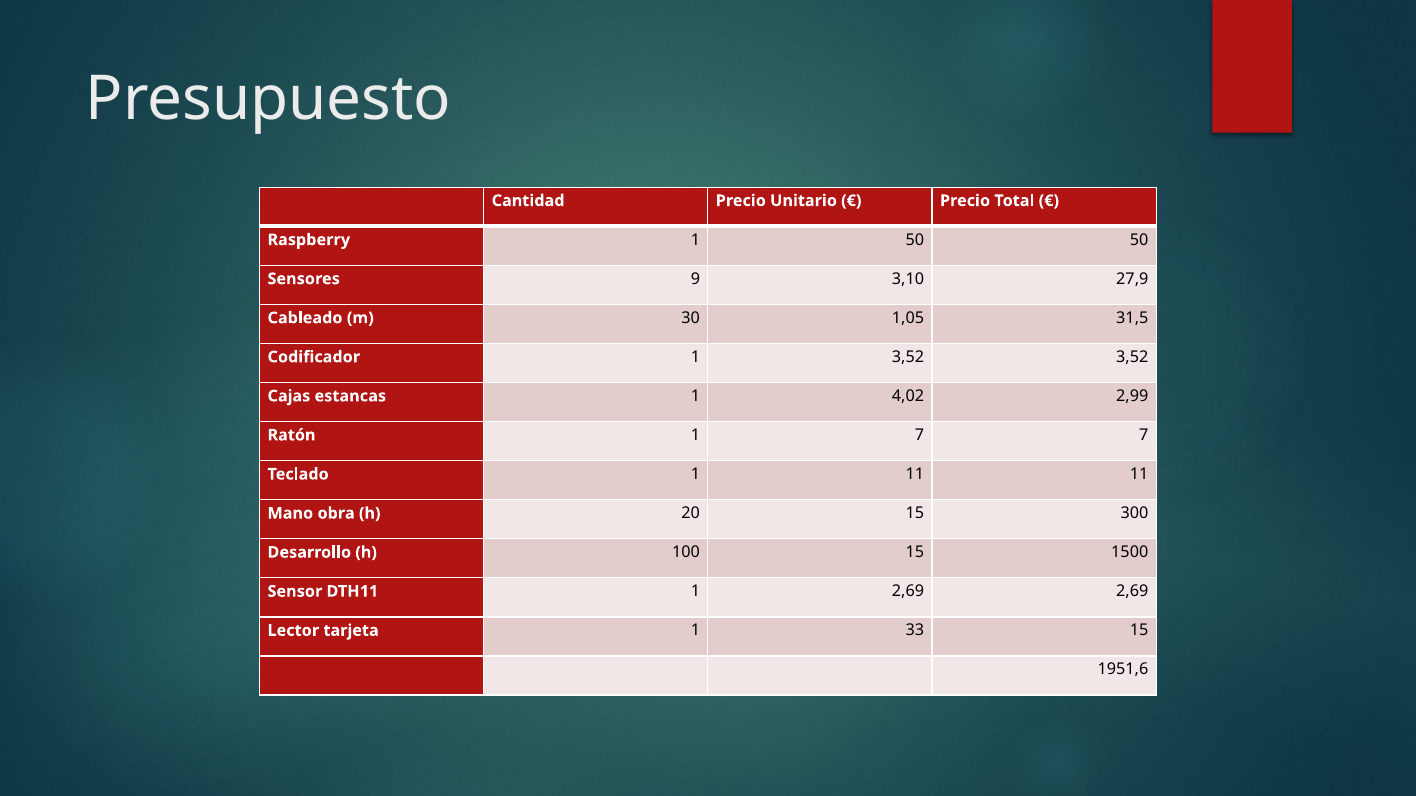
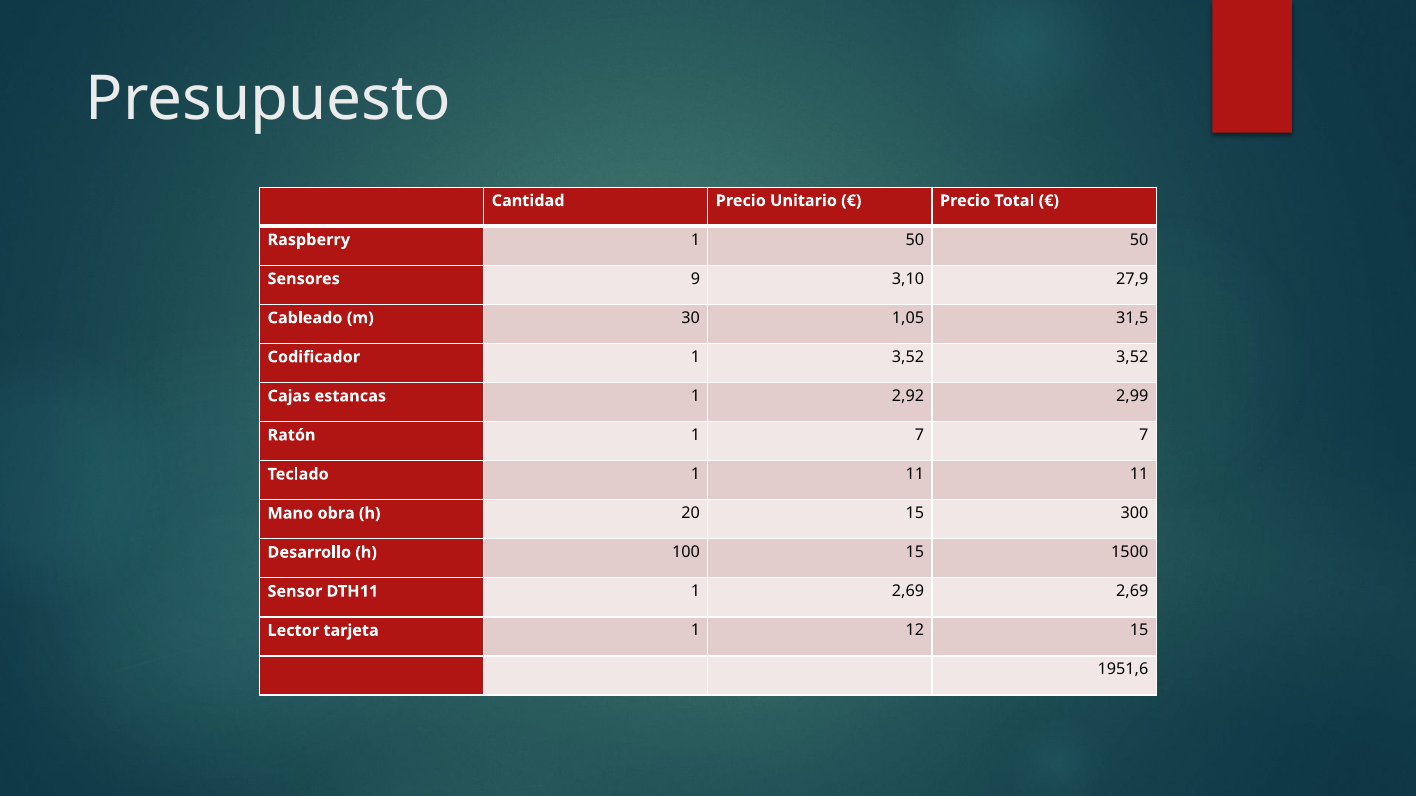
4,02: 4,02 -> 2,92
33: 33 -> 12
